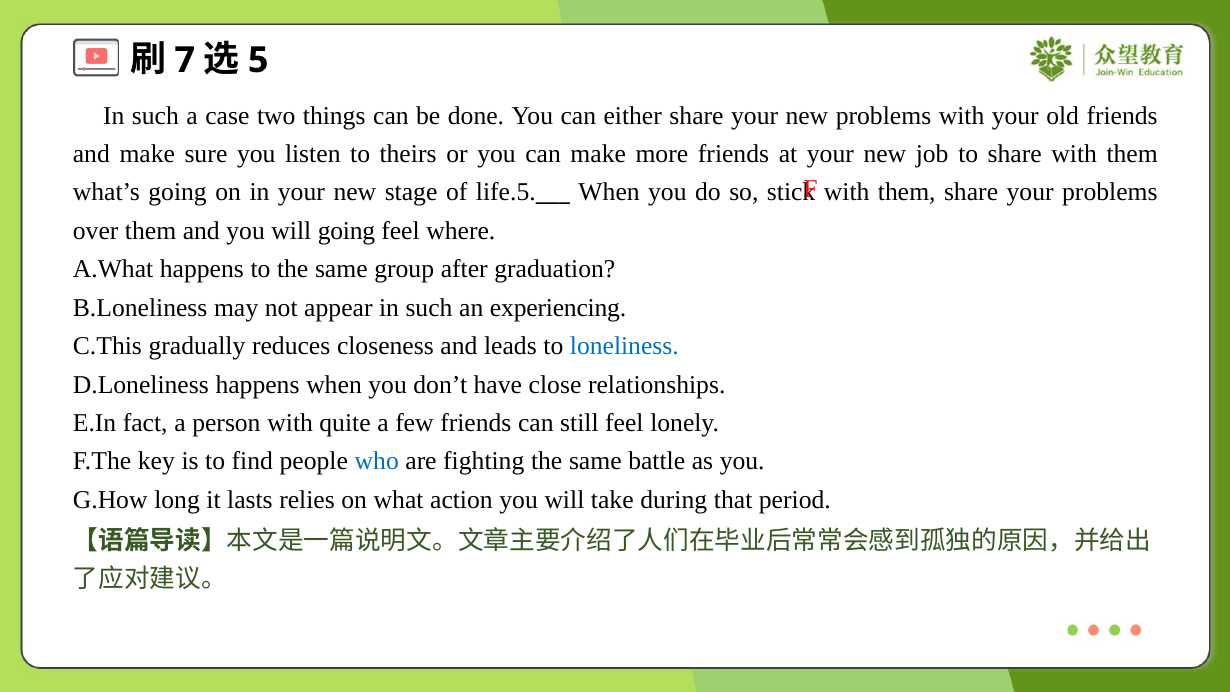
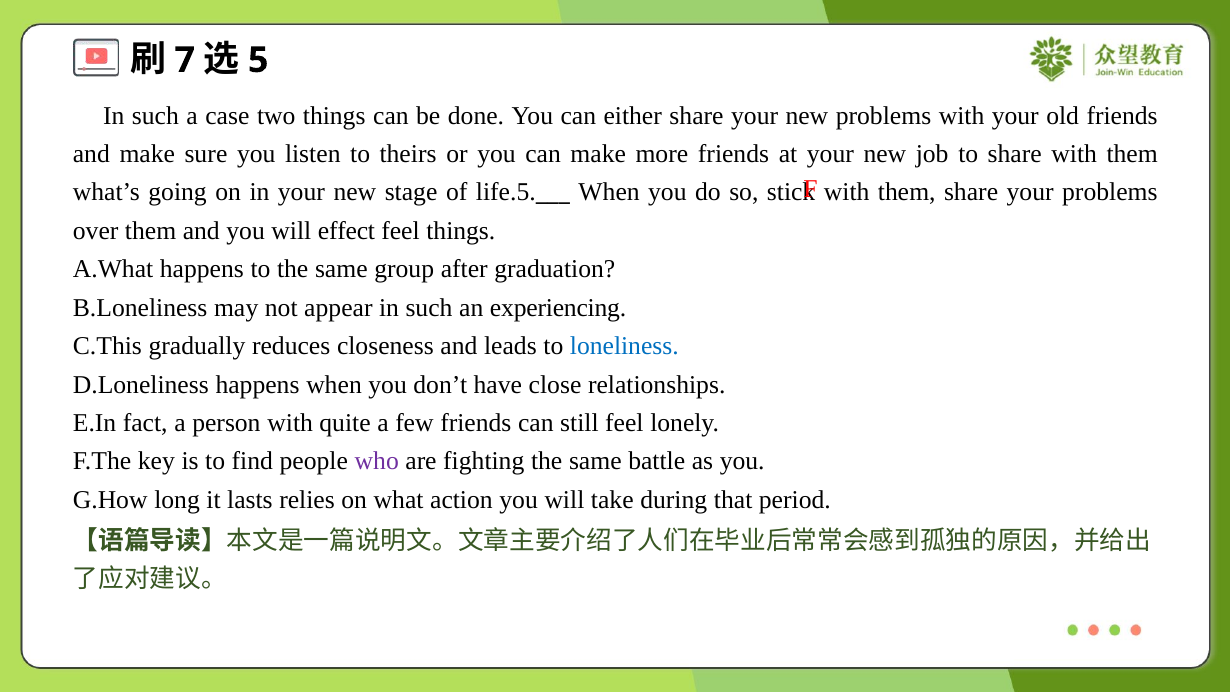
will going: going -> effect
feel where: where -> things
who colour: blue -> purple
